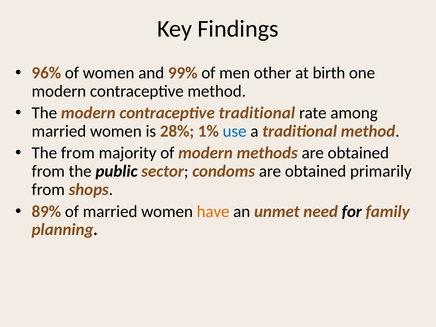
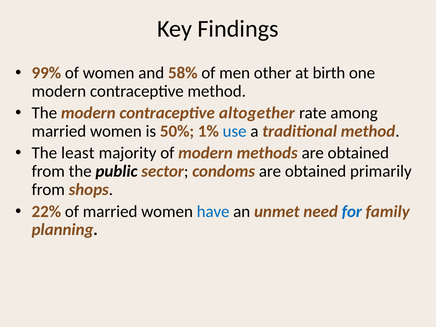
96%: 96% -> 99%
99%: 99% -> 58%
contraceptive traditional: traditional -> altogether
28%: 28% -> 50%
The from: from -> least
89%: 89% -> 22%
have colour: orange -> blue
for colour: black -> blue
